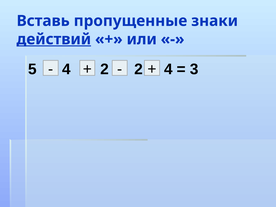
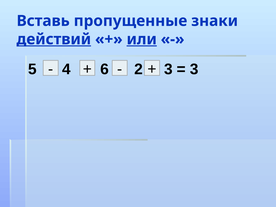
или underline: none -> present
4 2: 2 -> 6
2 4: 4 -> 3
